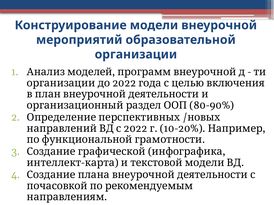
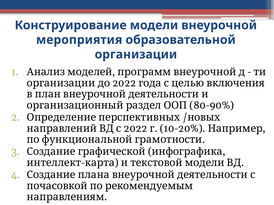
мероприятий: мероприятий -> мероприятия
